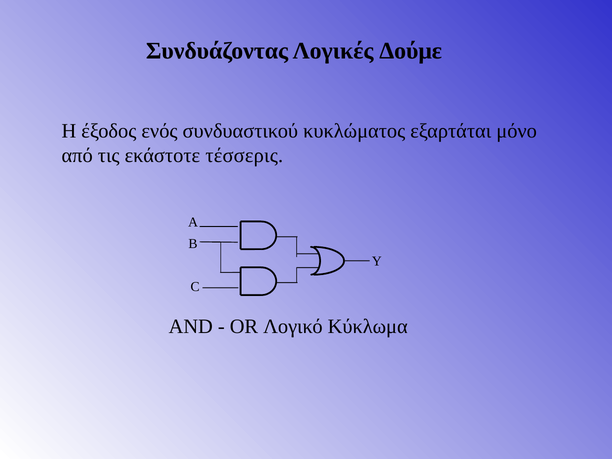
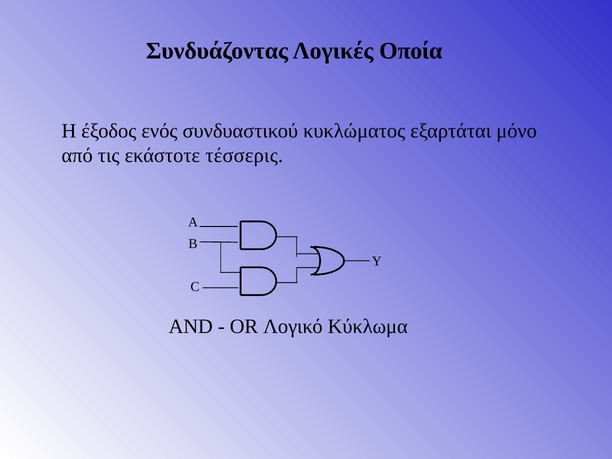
Δούμε: Δούμε -> Οποία
